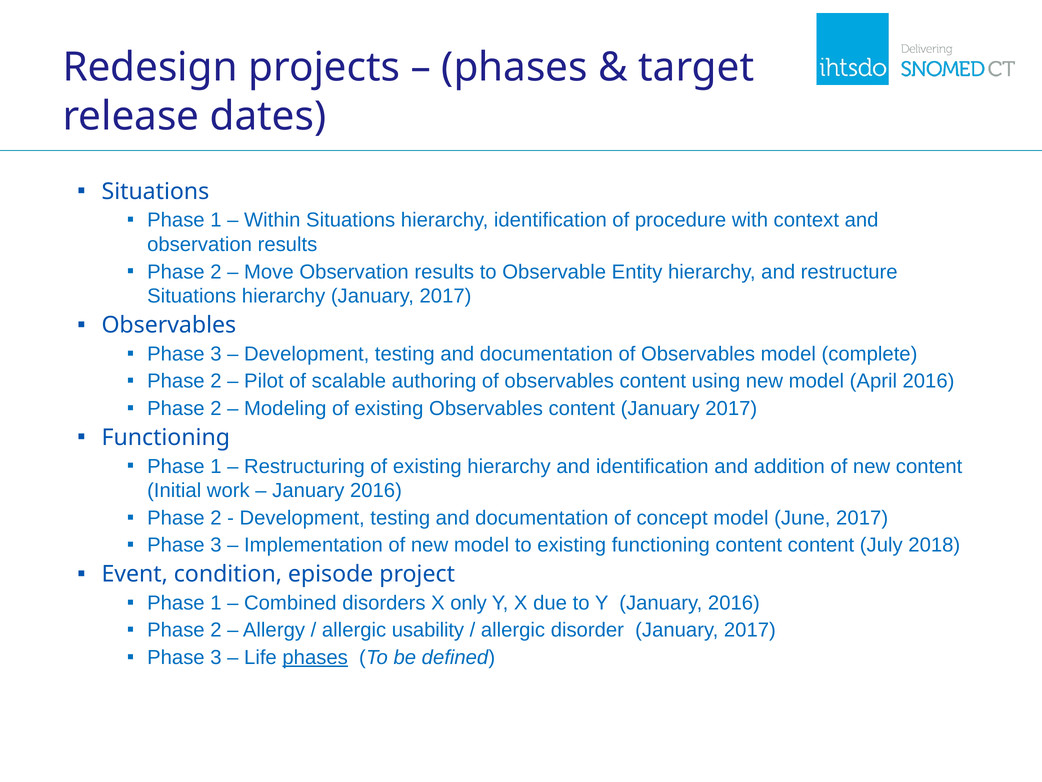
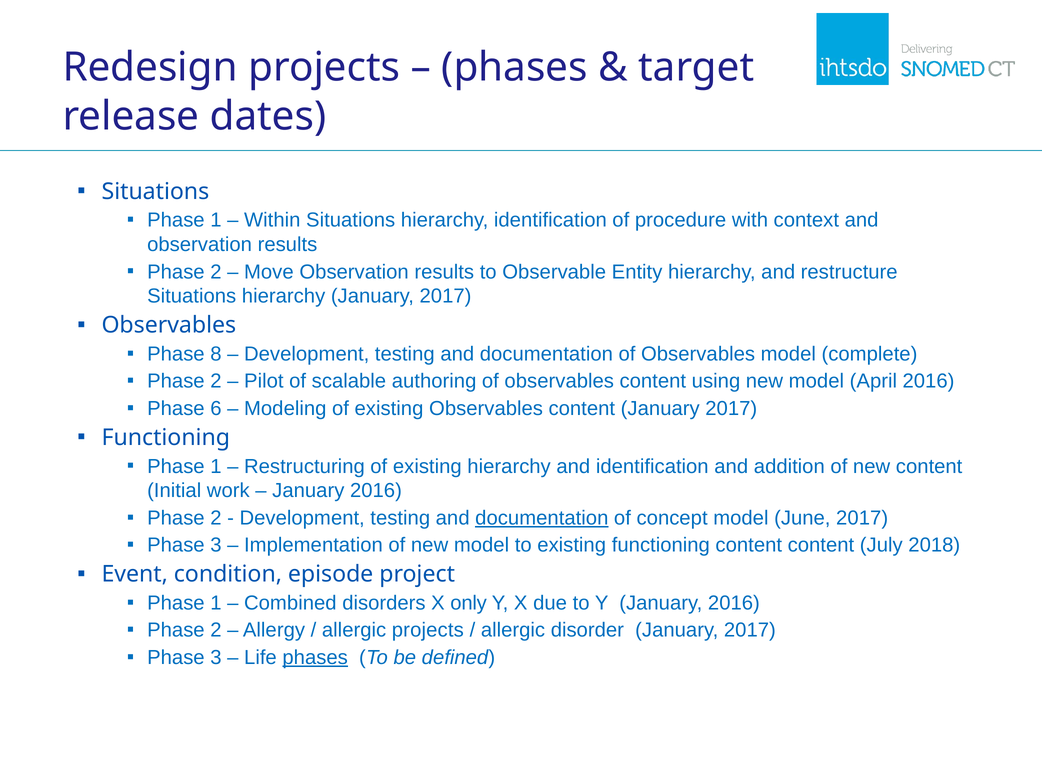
3 at (216, 354): 3 -> 8
2 at (216, 408): 2 -> 6
documentation at (542, 518) underline: none -> present
allergic usability: usability -> projects
